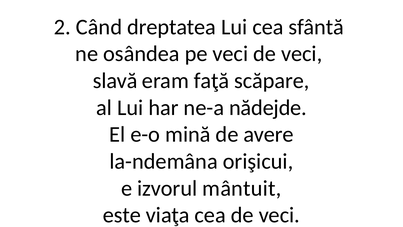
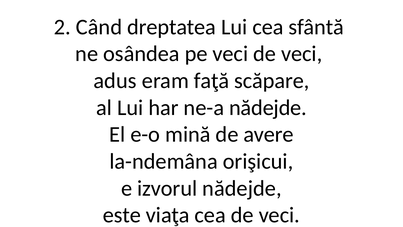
slavă: slavă -> adus
izvorul mântuit: mântuit -> nădejde
